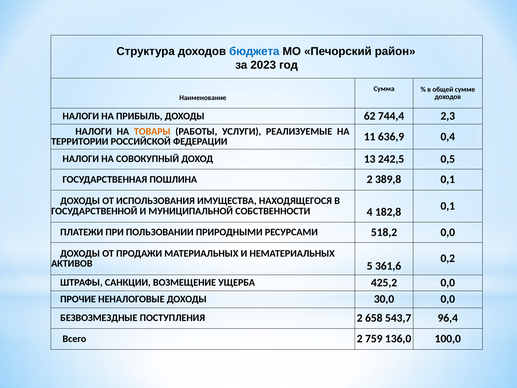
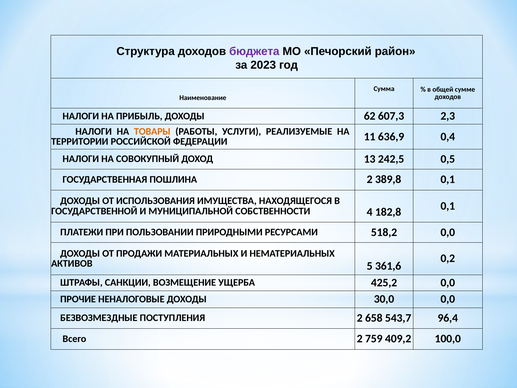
бюджета colour: blue -> purple
744,4: 744,4 -> 607,3
136,0: 136,0 -> 409,2
